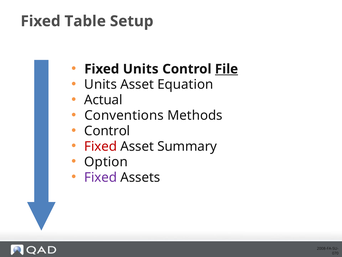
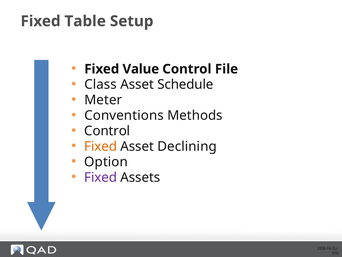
Fixed Units: Units -> Value
File underline: present -> none
Units at (101, 84): Units -> Class
Equation: Equation -> Schedule
Actual: Actual -> Meter
Fixed at (101, 146) colour: red -> orange
Summary: Summary -> Declining
